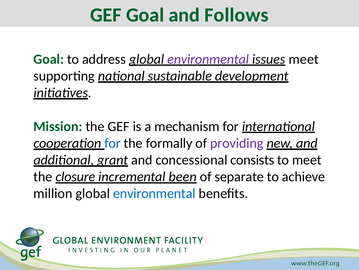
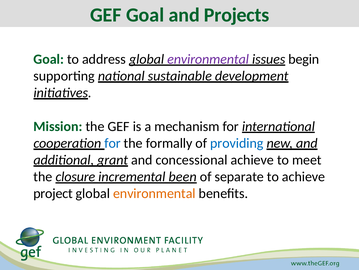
Follows: Follows -> Projects
issues meet: meet -> begin
providing colour: purple -> blue
concessional consists: consists -> achieve
million: million -> project
environmental at (154, 193) colour: blue -> orange
